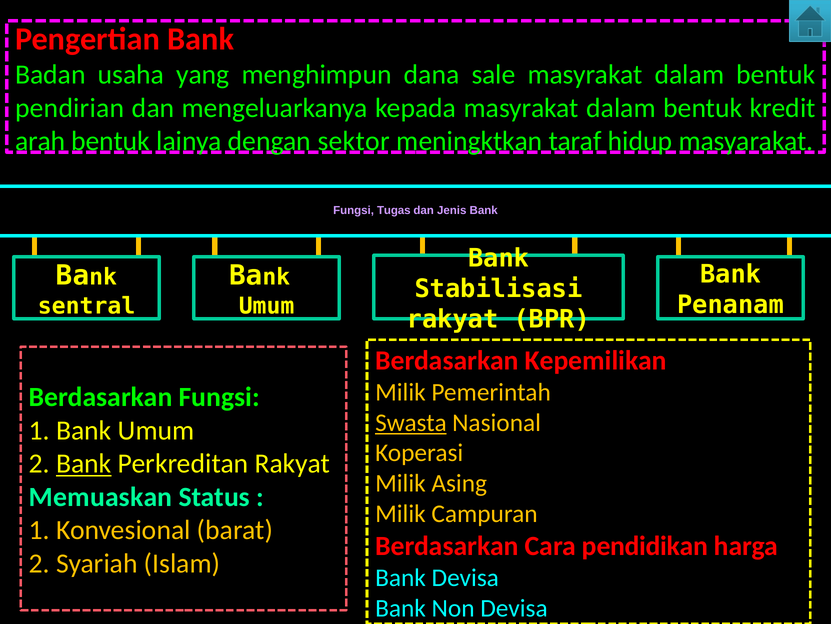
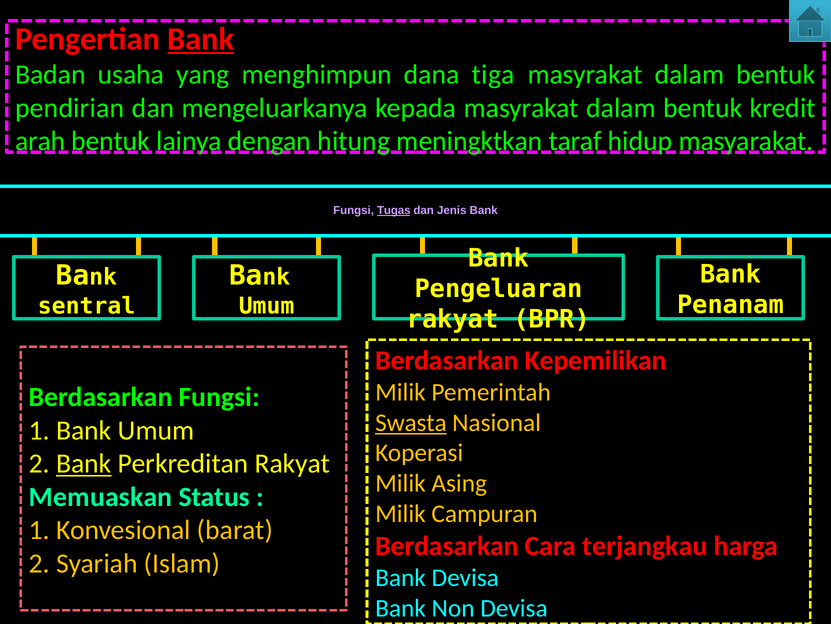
Bank at (201, 39) underline: none -> present
sale: sale -> tiga
sektor: sektor -> hitung
Tugas underline: none -> present
Stabilisasi: Stabilisasi -> Pengeluaran
pendidikan: pendidikan -> terjangkau
